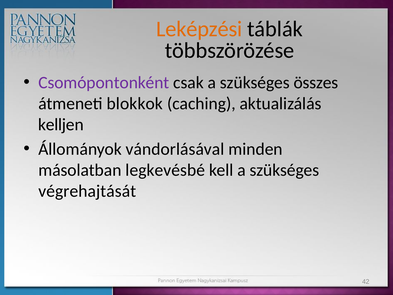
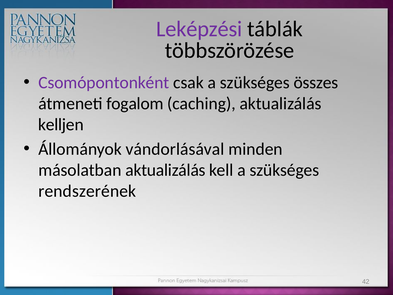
Leképzési colour: orange -> purple
blokkok: blokkok -> fogalom
másolatban legkevésbé: legkevésbé -> aktualizálás
végrehajtását: végrehajtását -> rendszerének
